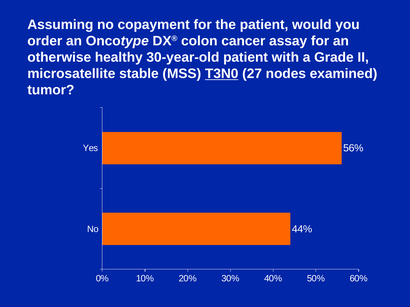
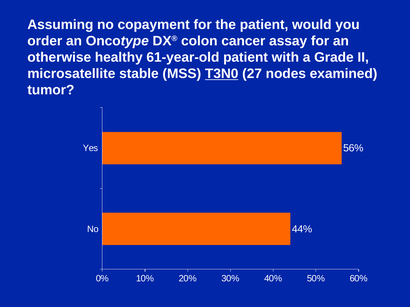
30-year-old: 30-year-old -> 61-year-old
